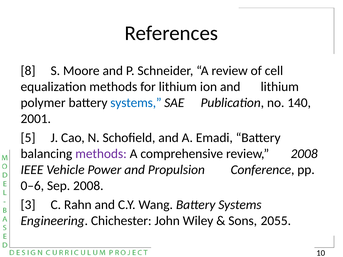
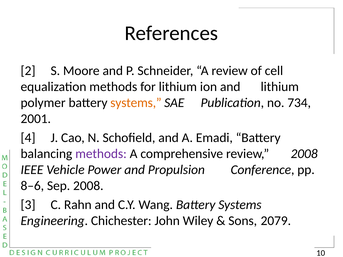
8: 8 -> 2
systems at (136, 103) colour: blue -> orange
140: 140 -> 734
5: 5 -> 4
0–6: 0–6 -> 8–6
2055: 2055 -> 2079
